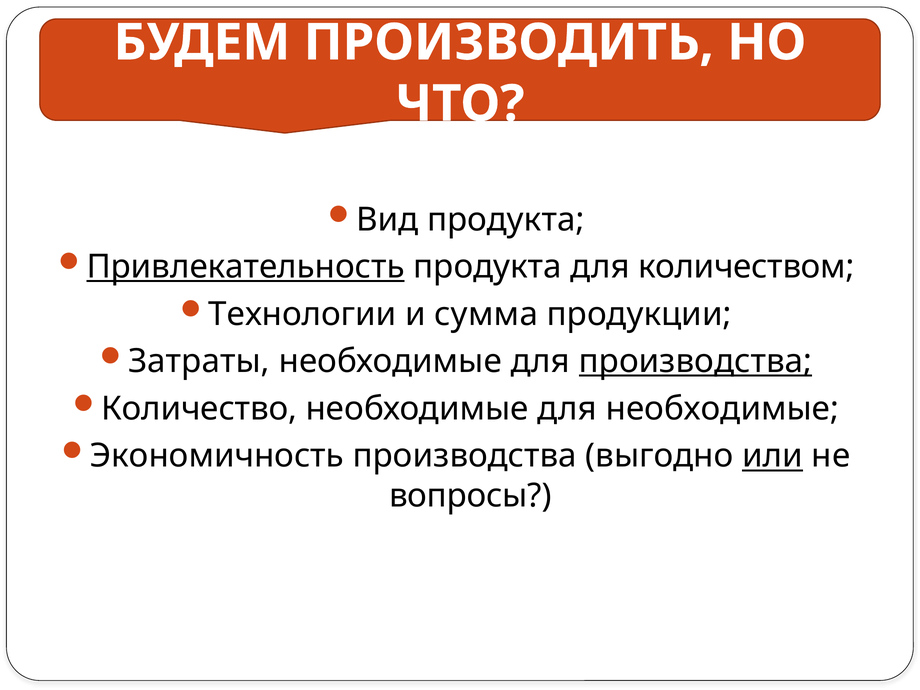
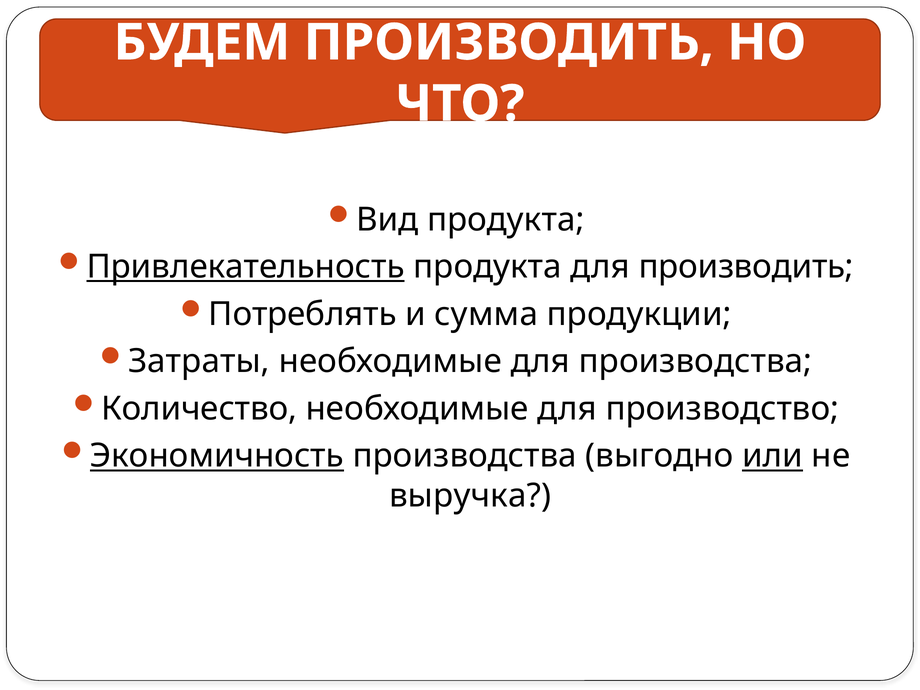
для количеством: количеством -> производить
Технологии: Технологии -> Потреблять
производства at (695, 361) underline: present -> none
для необходимые: необходимые -> производство
Экономичность underline: none -> present
вопросы: вопросы -> выручка
